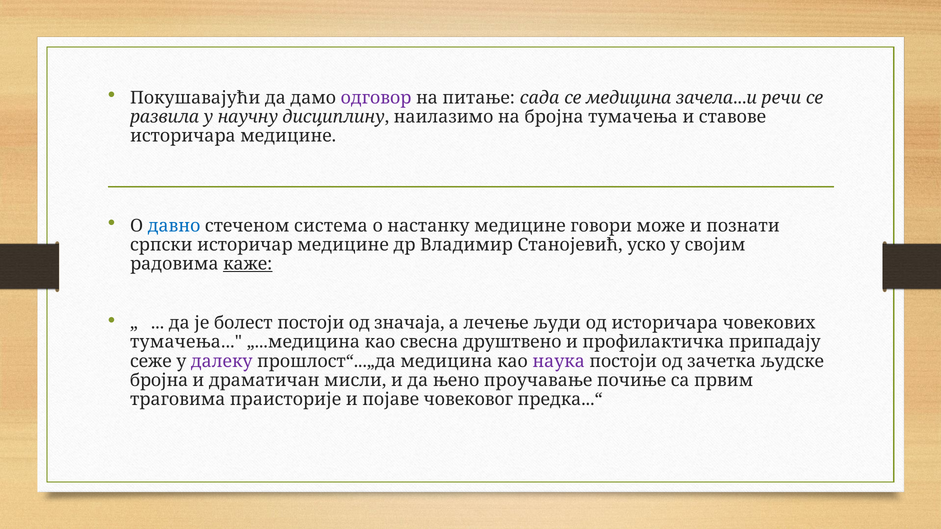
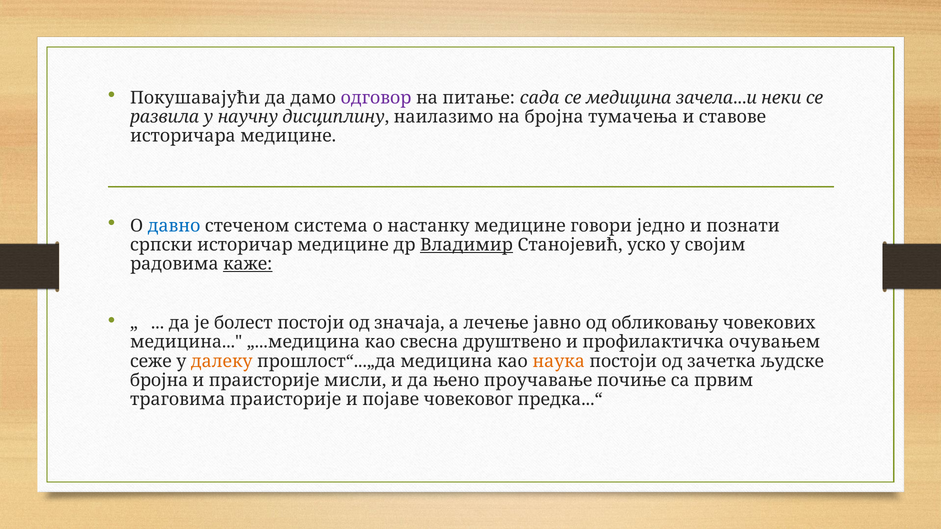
речи: речи -> неки
може: може -> једно
Владимир underline: none -> present
људи: људи -> јавно
од историчара: историчара -> обликовању
тумачења at (186, 342): тумачења -> медицинa
припадају: припадају -> очувањем
далеку colour: purple -> orange
наука colour: purple -> orange
и драматичан: драматичан -> праисторије
